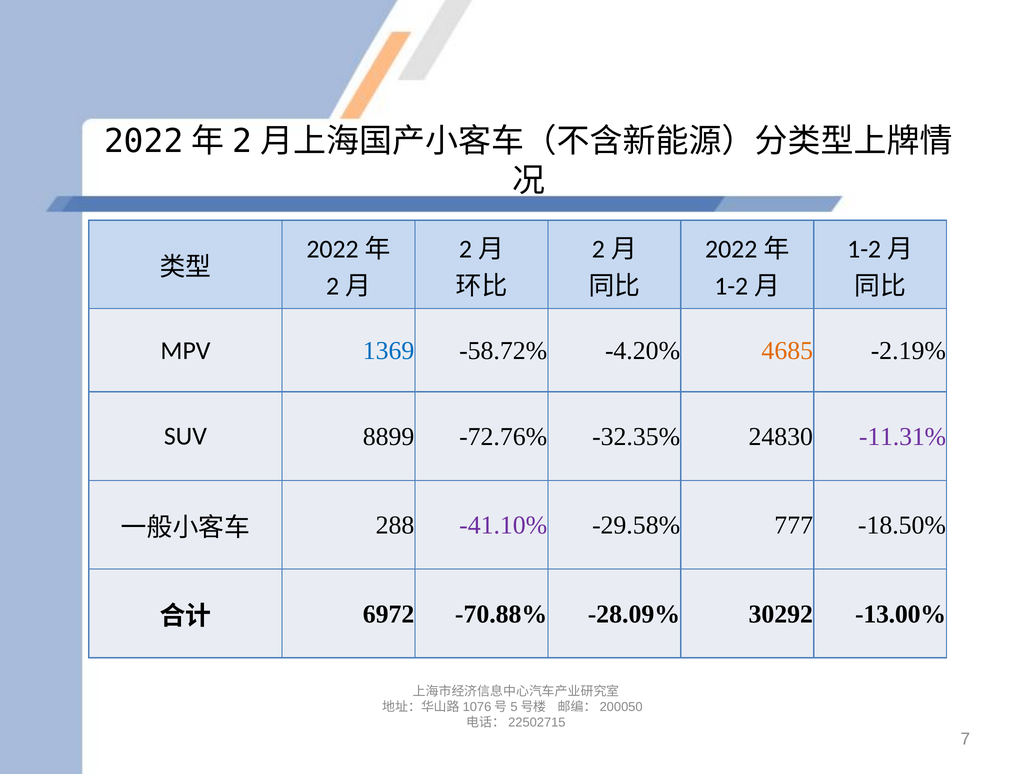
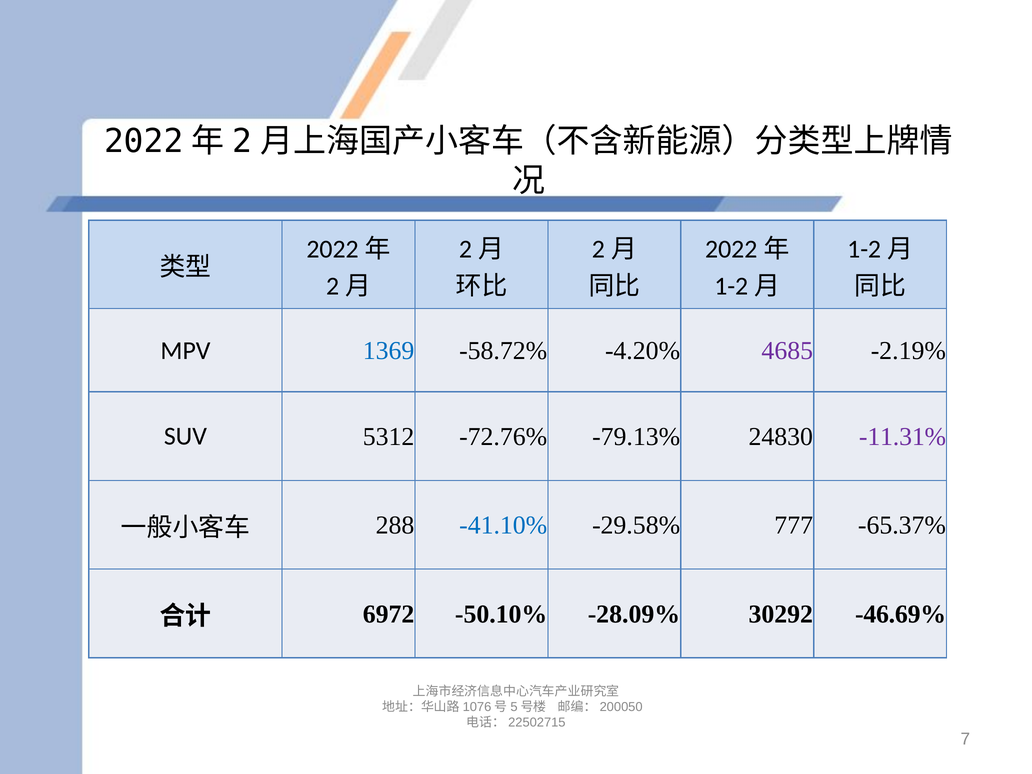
4685 colour: orange -> purple
8899: 8899 -> 5312
-32.35%: -32.35% -> -79.13%
-41.10% colour: purple -> blue
-18.50%: -18.50% -> -65.37%
-70.88%: -70.88% -> -50.10%
-13.00%: -13.00% -> -46.69%
